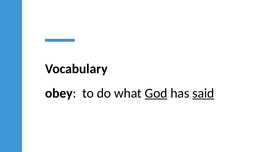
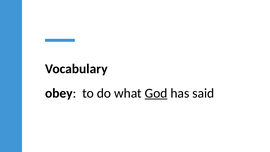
said underline: present -> none
